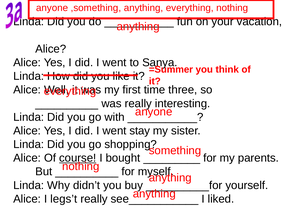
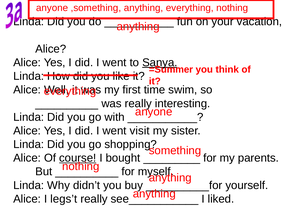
Sanya underline: none -> present
three: three -> swim
stay: stay -> visit
